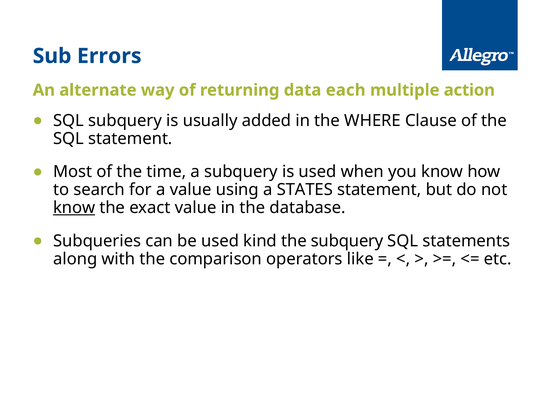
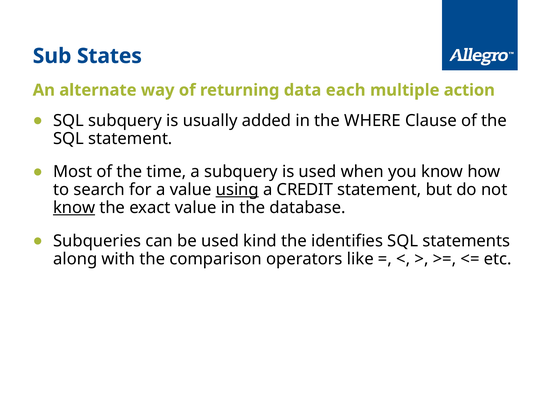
Errors: Errors -> States
using underline: none -> present
STATES: STATES -> CREDIT
the subquery: subquery -> identifies
